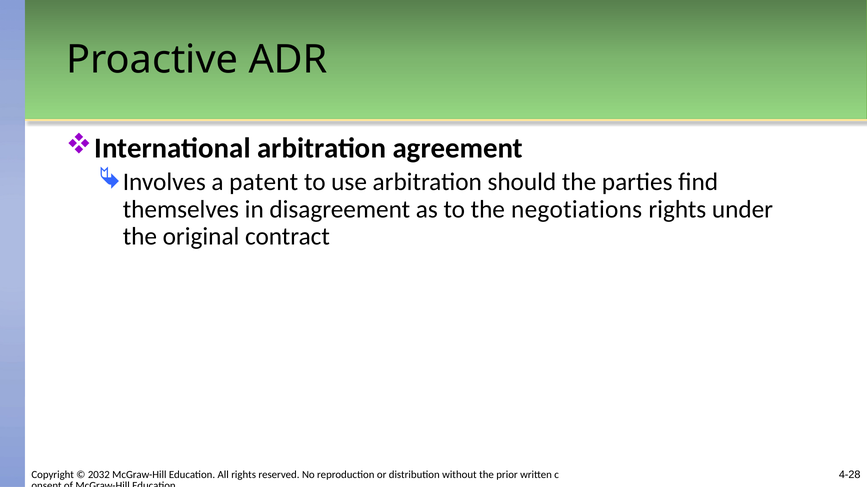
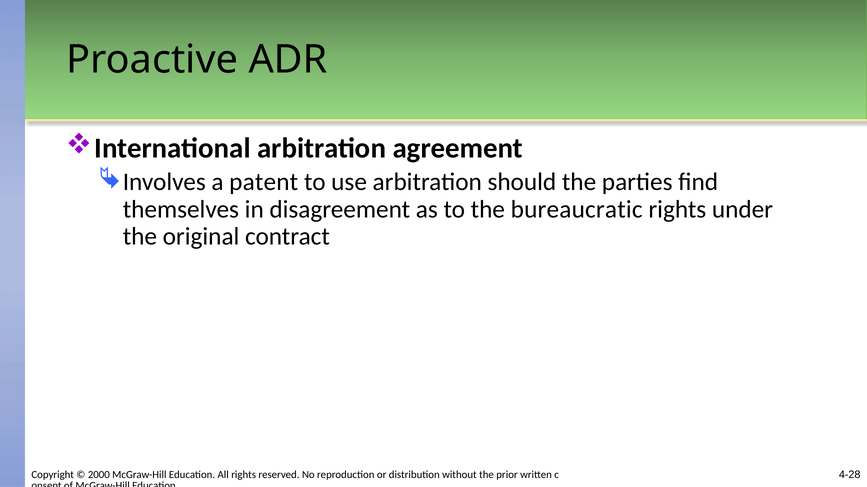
negotiations: negotiations -> bureaucratic
2032: 2032 -> 2000
